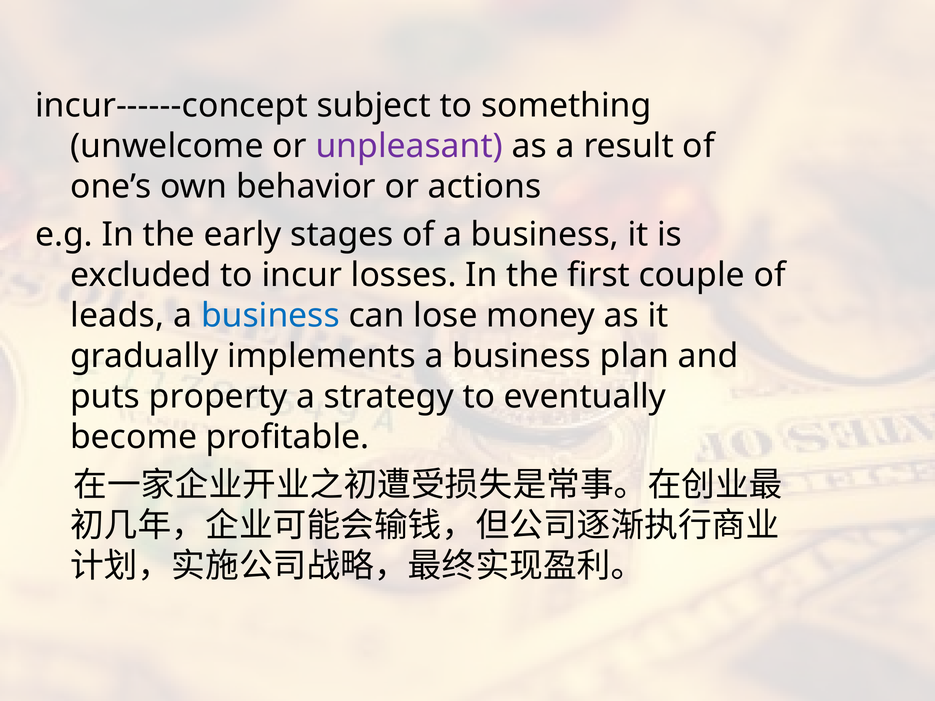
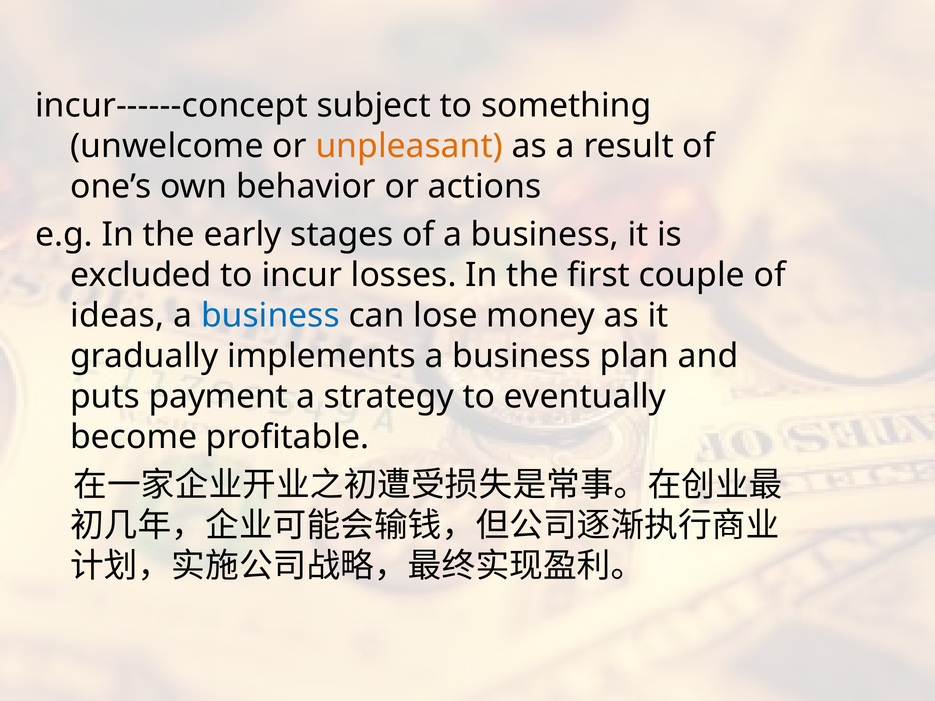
unpleasant colour: purple -> orange
leads: leads -> ideas
property: property -> payment
